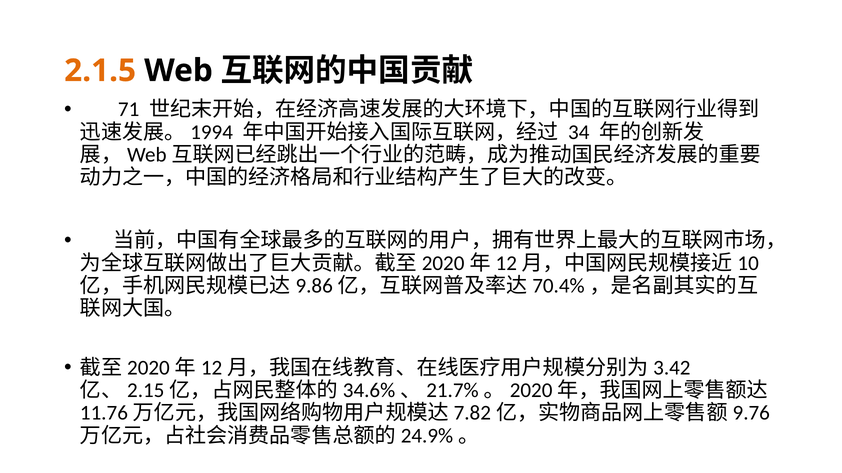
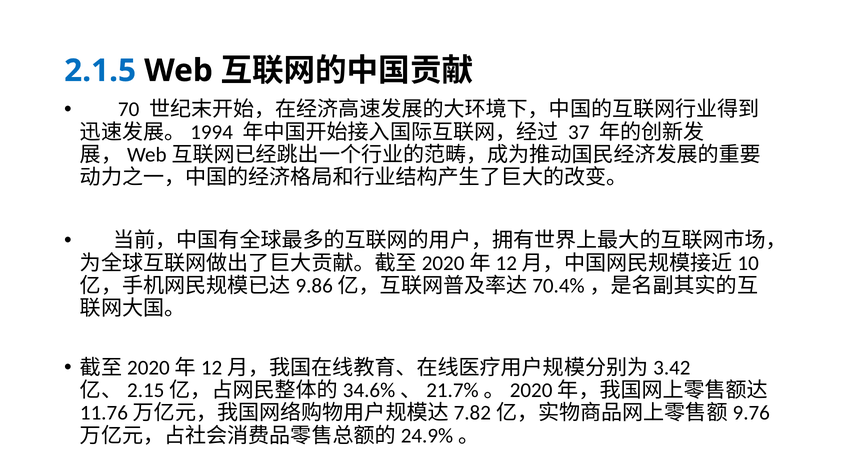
2.1.5 colour: orange -> blue
71: 71 -> 70
34: 34 -> 37
